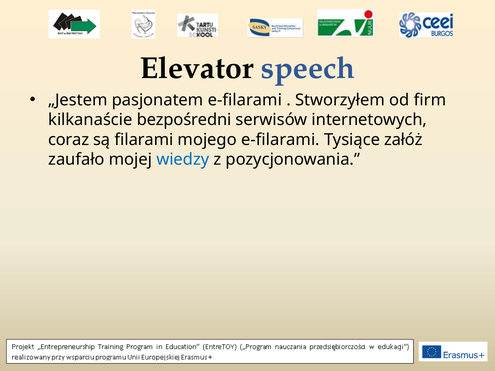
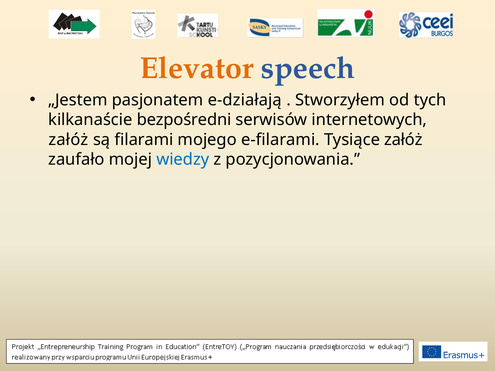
Elevator colour: black -> orange
pasjonatem e-filarami: e-filarami -> e-działają
firm: firm -> tych
coraz at (69, 140): coraz -> załóż
